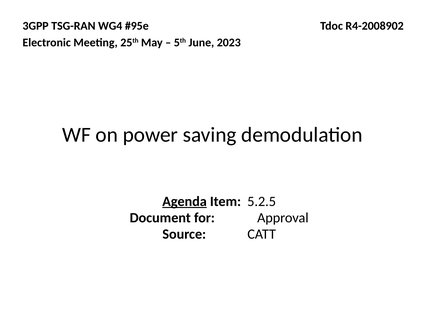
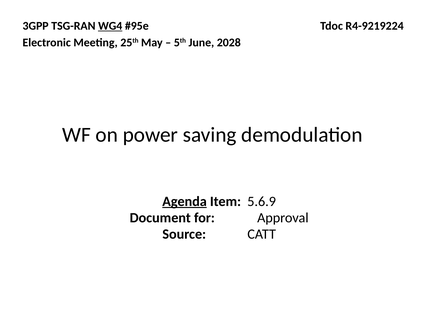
WG4 underline: none -> present
R4-2008902: R4-2008902 -> R4-9219224
2023: 2023 -> 2028
5.2.5: 5.2.5 -> 5.6.9
